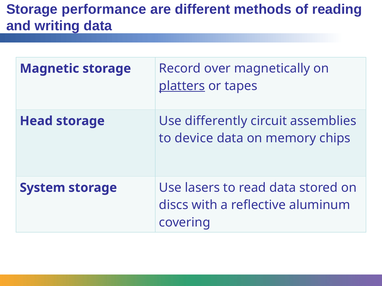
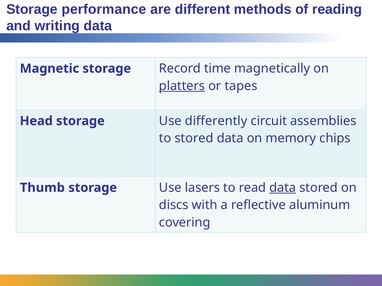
over: over -> time
to device: device -> stored
System: System -> Thumb
data at (283, 188) underline: none -> present
